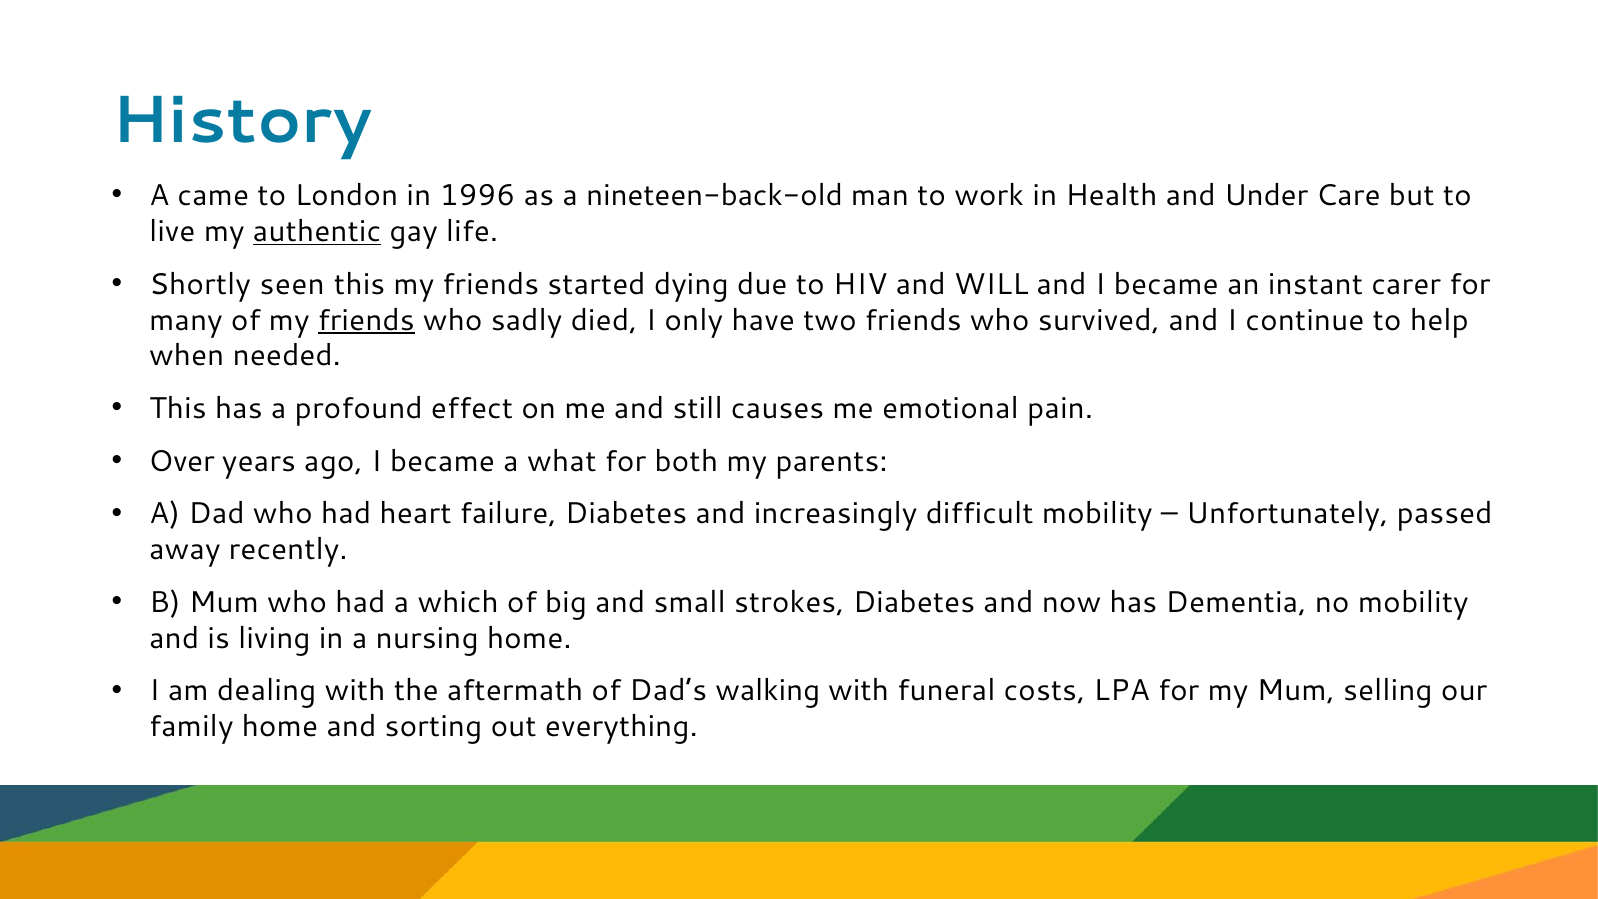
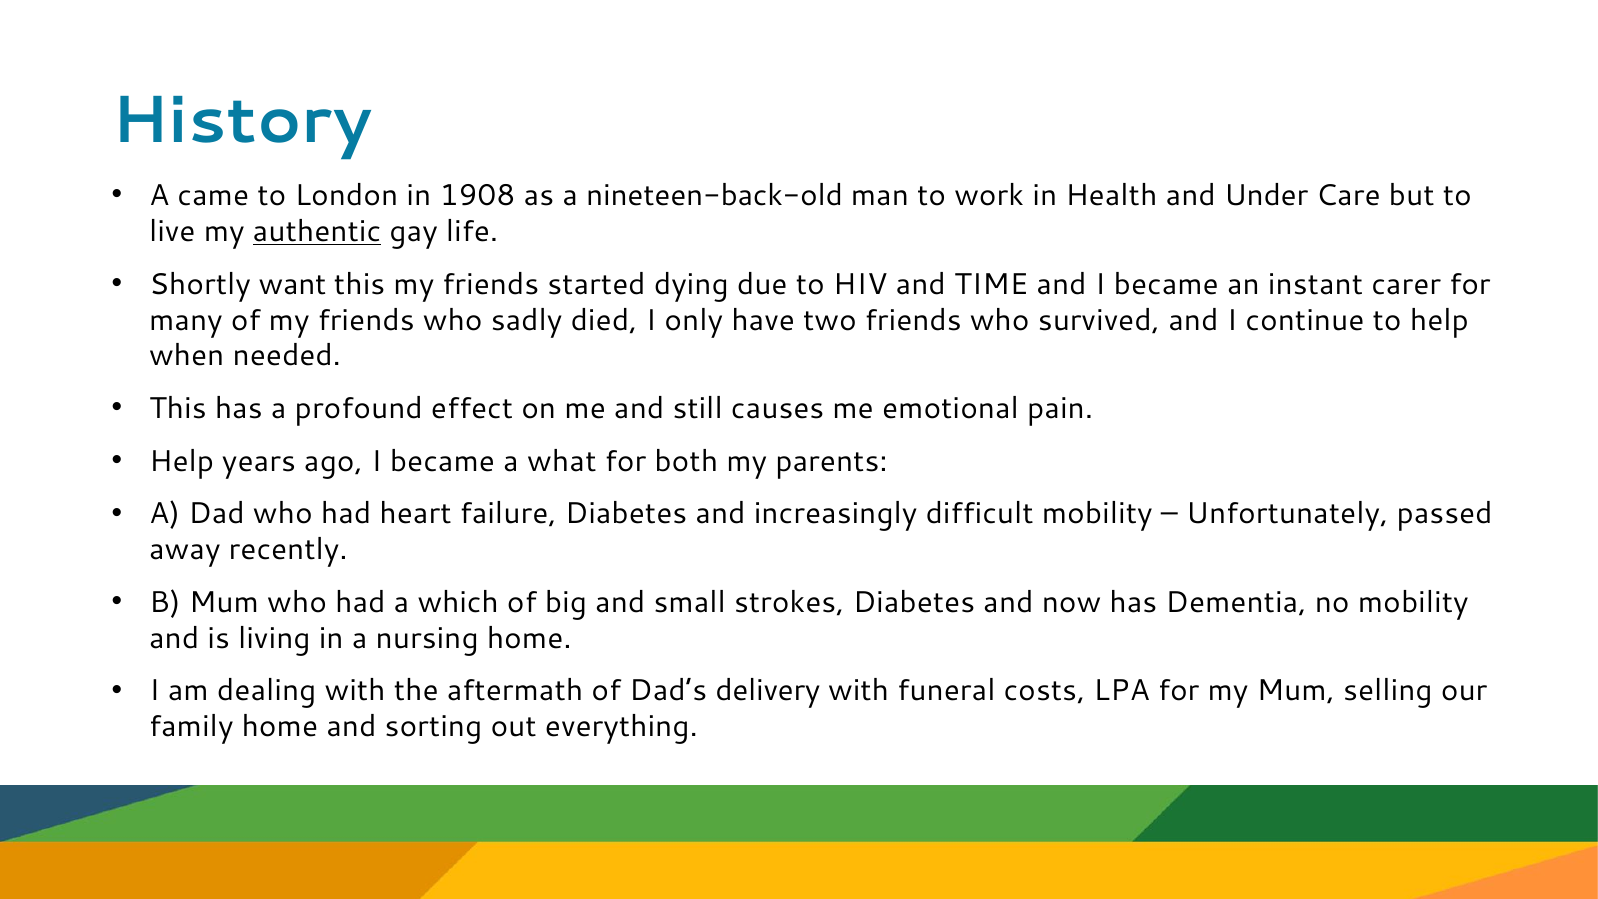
1996: 1996 -> 1908
seen: seen -> want
WILL: WILL -> TIME
friends at (366, 320) underline: present -> none
Over at (182, 461): Over -> Help
walking: walking -> delivery
